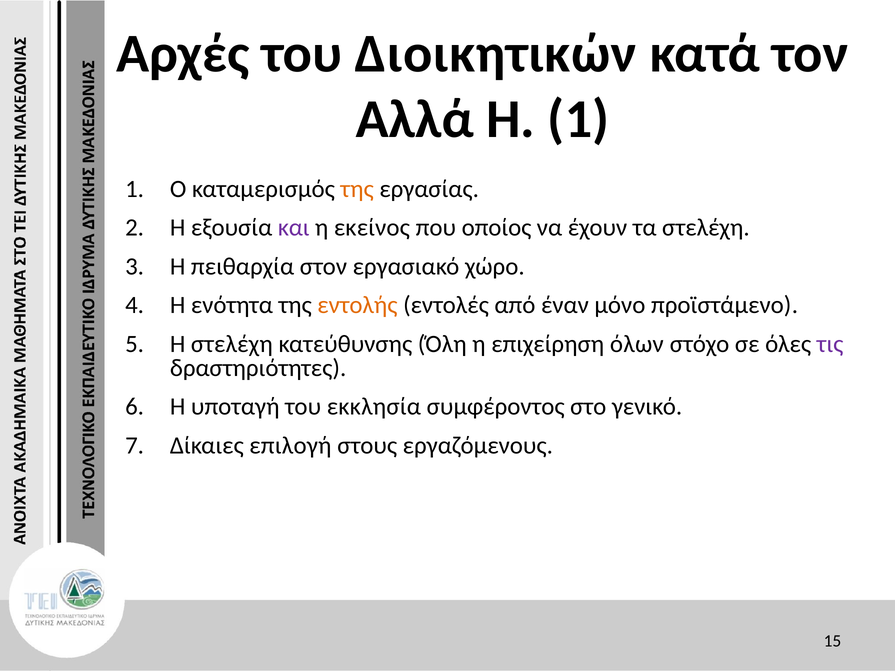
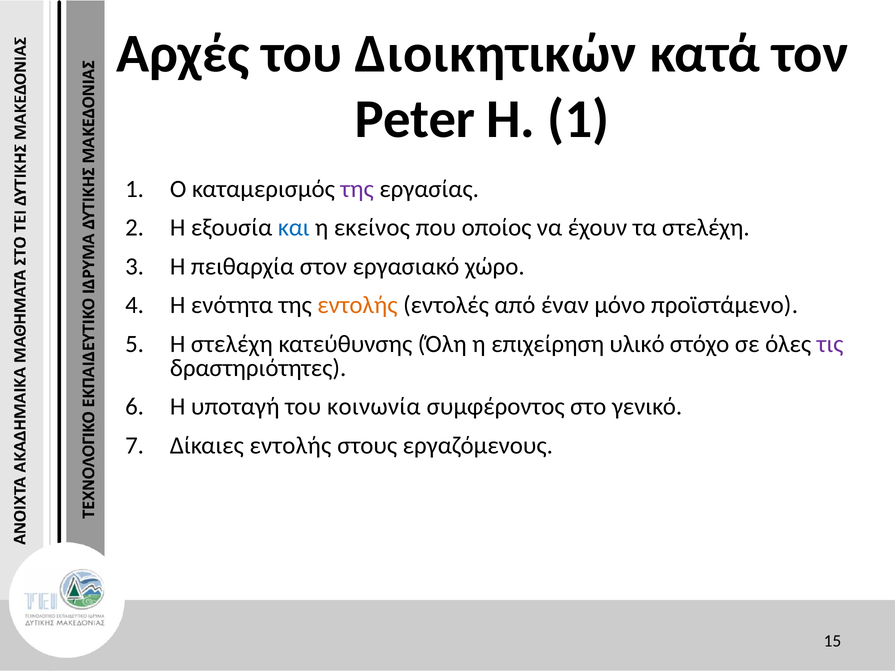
Αλλά: Αλλά -> Peter
της at (357, 189) colour: orange -> purple
και colour: purple -> blue
όλων: όλων -> υλικό
εκκλησία: εκκλησία -> κοινωνία
Δίκαιες επιλογή: επιλογή -> εντολής
